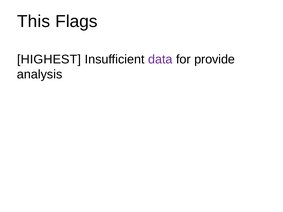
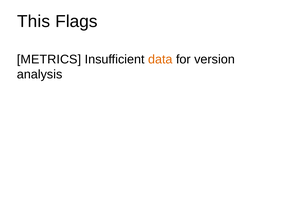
HIGHEST: HIGHEST -> METRICS
data colour: purple -> orange
provide: provide -> version
